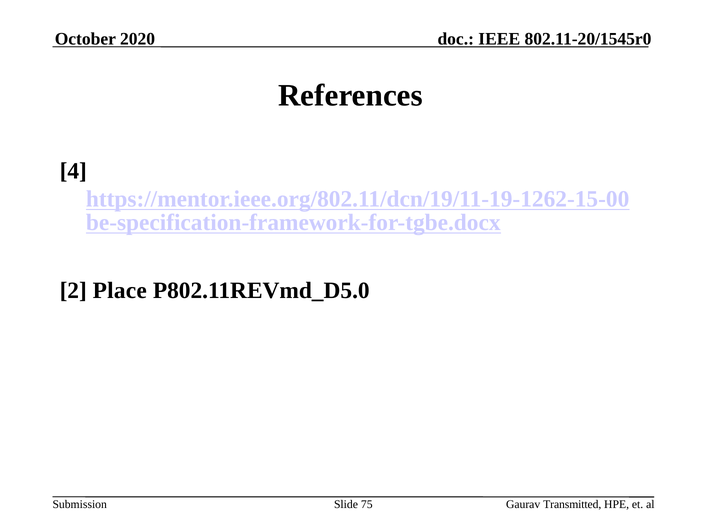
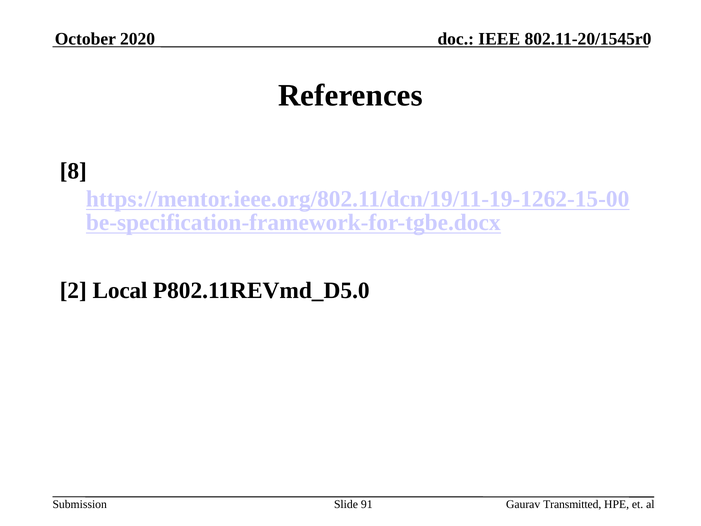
4: 4 -> 8
Place: Place -> Local
75: 75 -> 91
